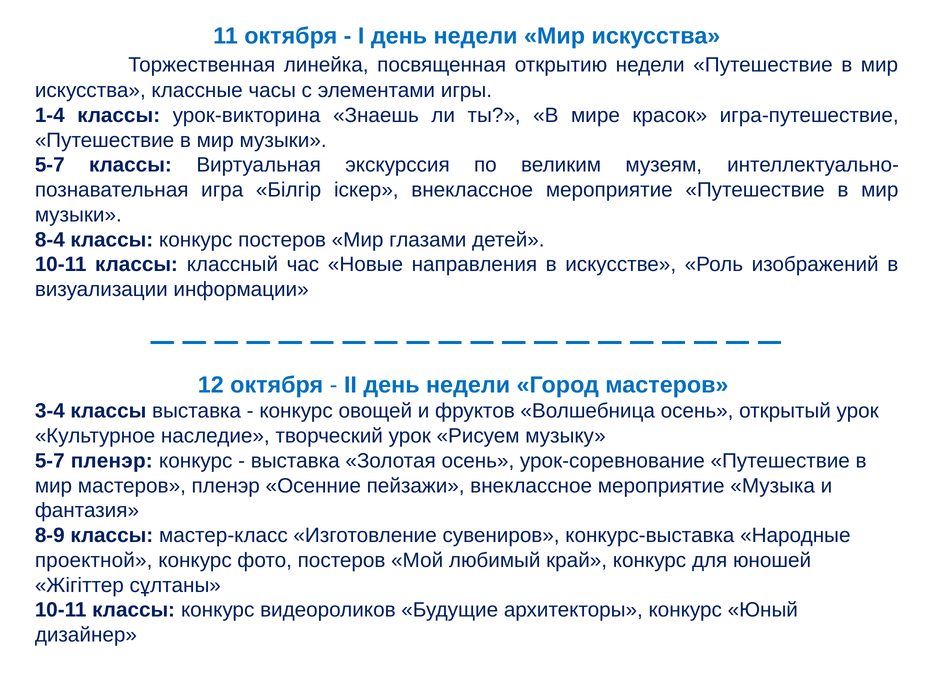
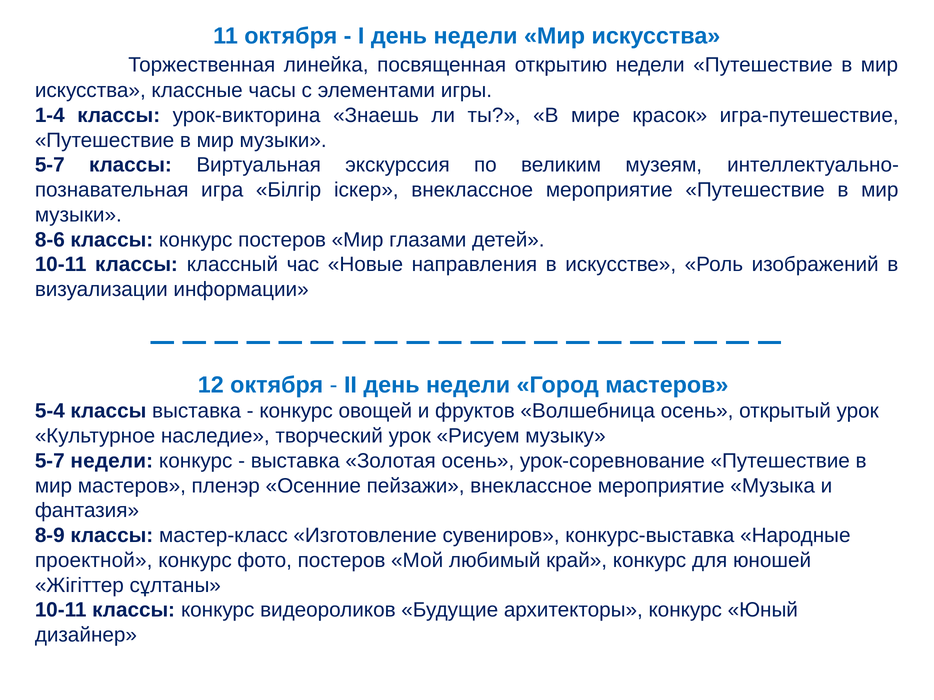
8-4: 8-4 -> 8-6
3-4: 3-4 -> 5-4
5-7 пленэр: пленэр -> недели
